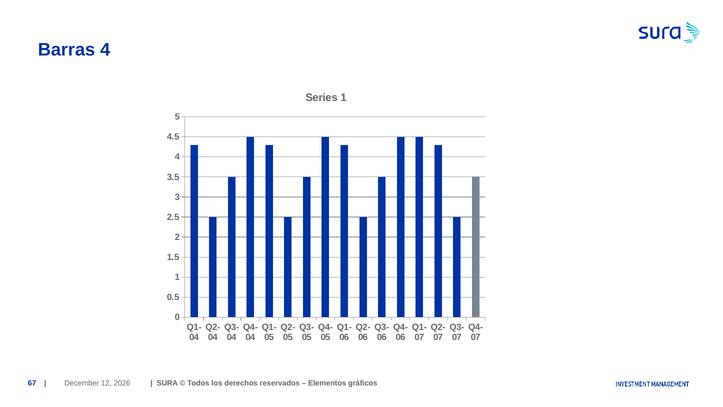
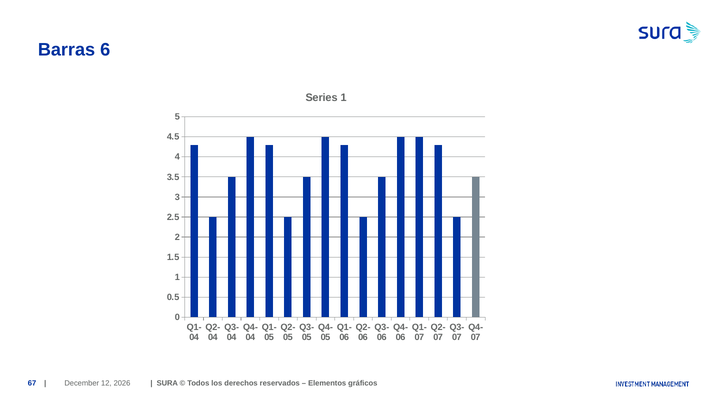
Barras 4: 4 -> 6
